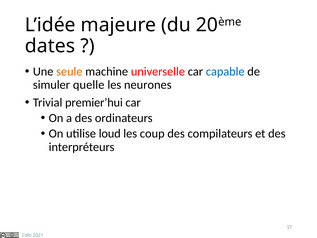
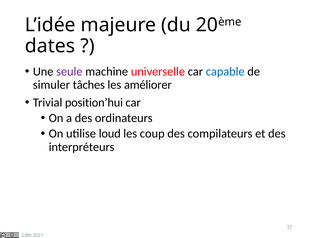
seule colour: orange -> purple
quelle: quelle -> tâches
neurones: neurones -> améliorer
premier’hui: premier’hui -> position’hui
